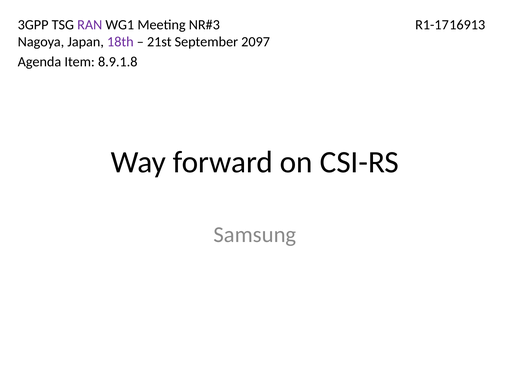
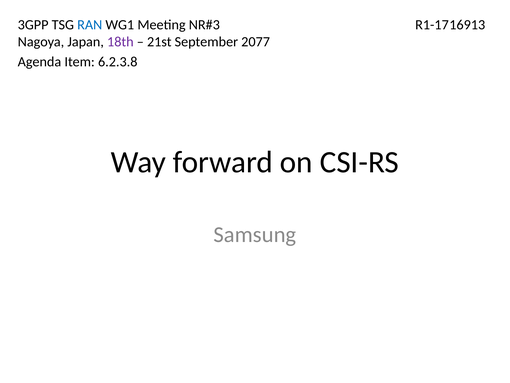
RAN colour: purple -> blue
2097: 2097 -> 2077
8.9.1.8: 8.9.1.8 -> 6.2.3.8
